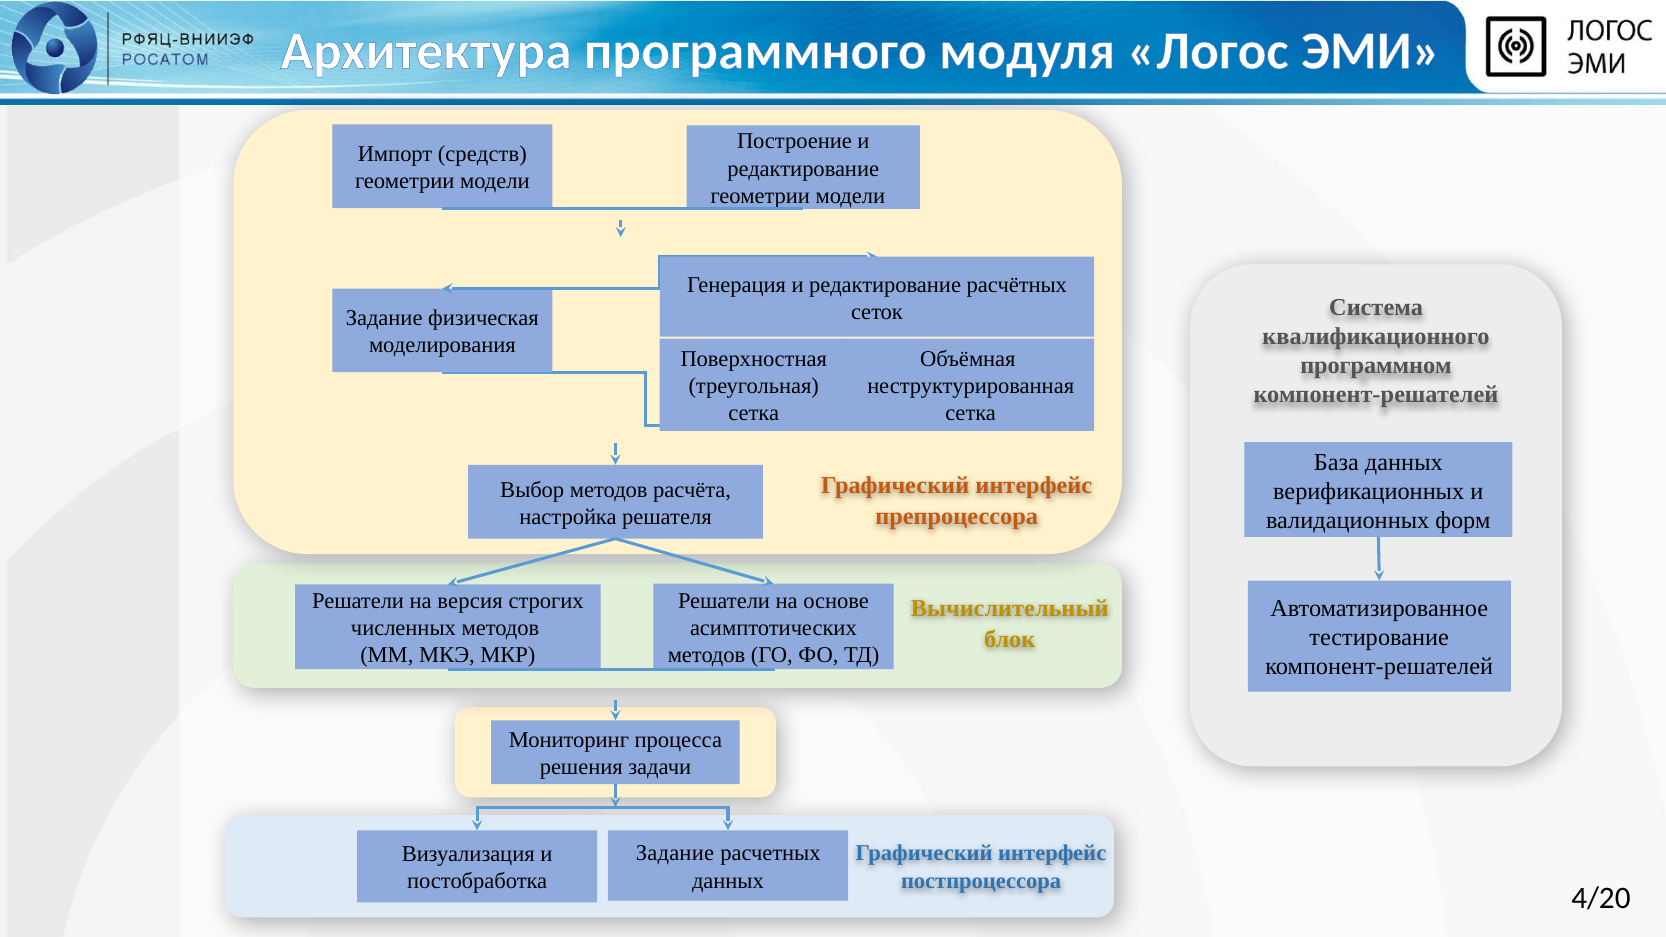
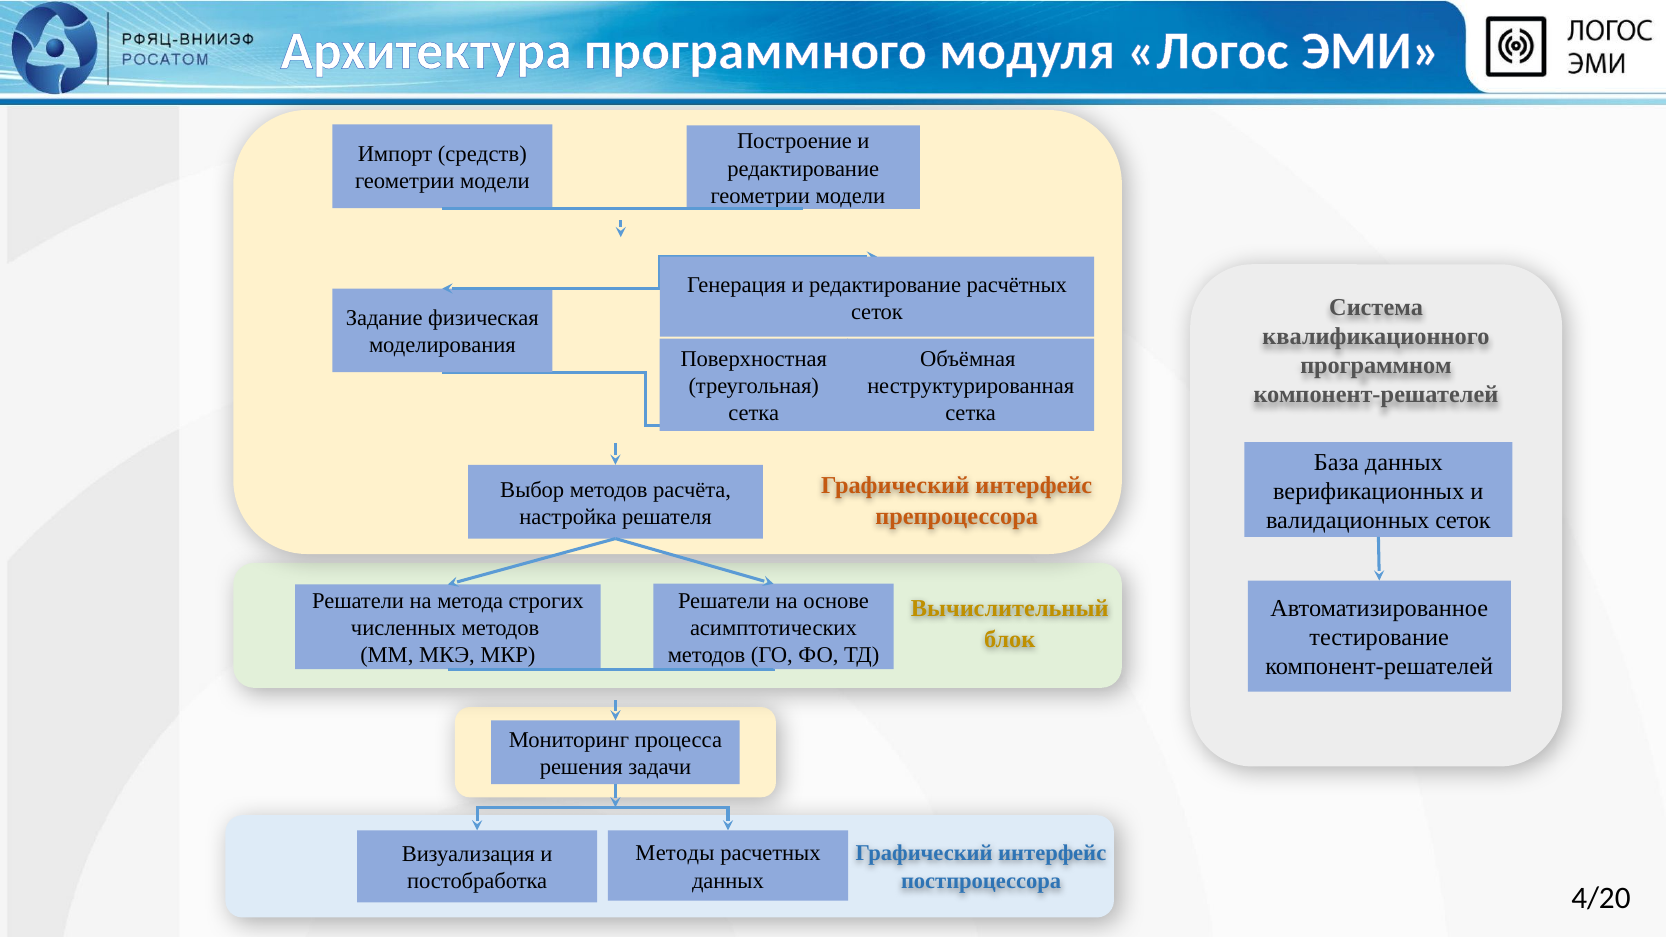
валидационных форм: форм -> сеток
версия: версия -> метода
Задание at (675, 854): Задание -> Методы
